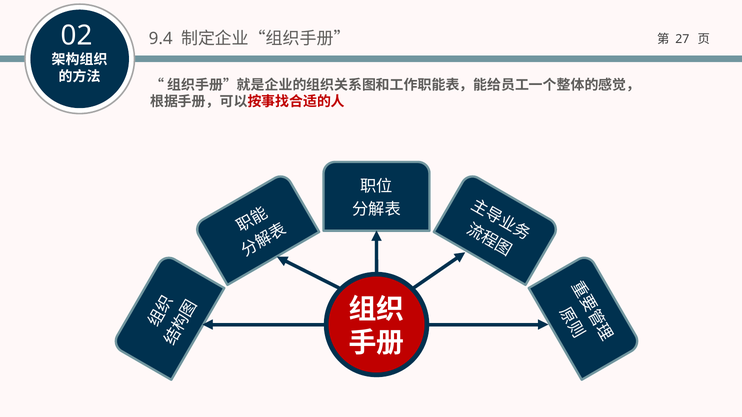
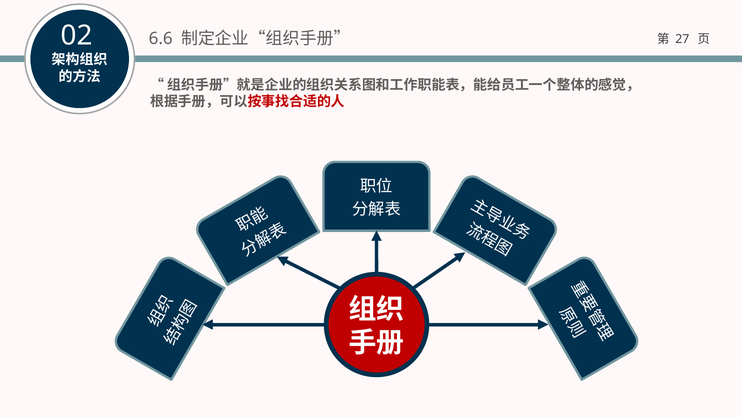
9.4: 9.4 -> 6.6
